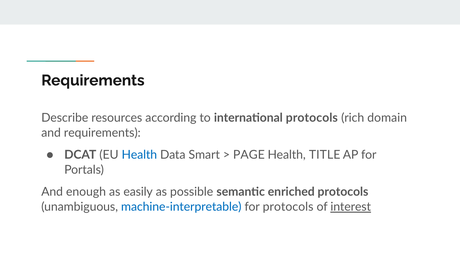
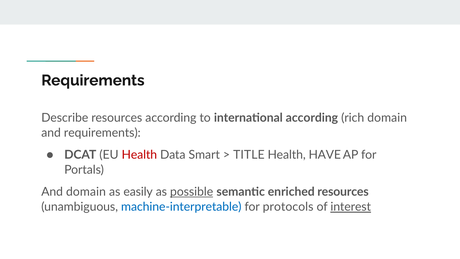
international protocols: protocols -> according
Health at (139, 155) colour: blue -> red
PAGE: PAGE -> TITLE
TITLE: TITLE -> HAVE
And enough: enough -> domain
possible underline: none -> present
enriched protocols: protocols -> resources
